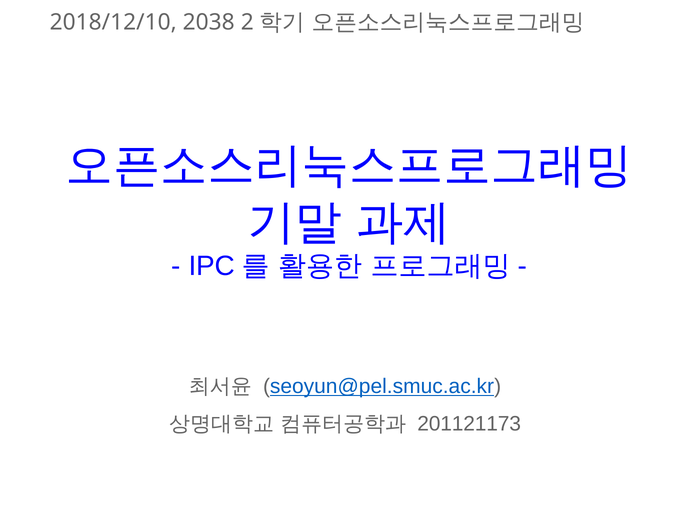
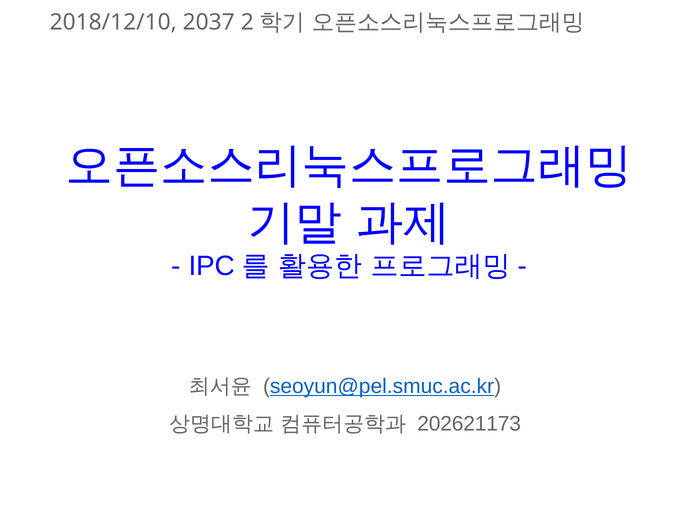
2038: 2038 -> 2037
201121173: 201121173 -> 202621173
